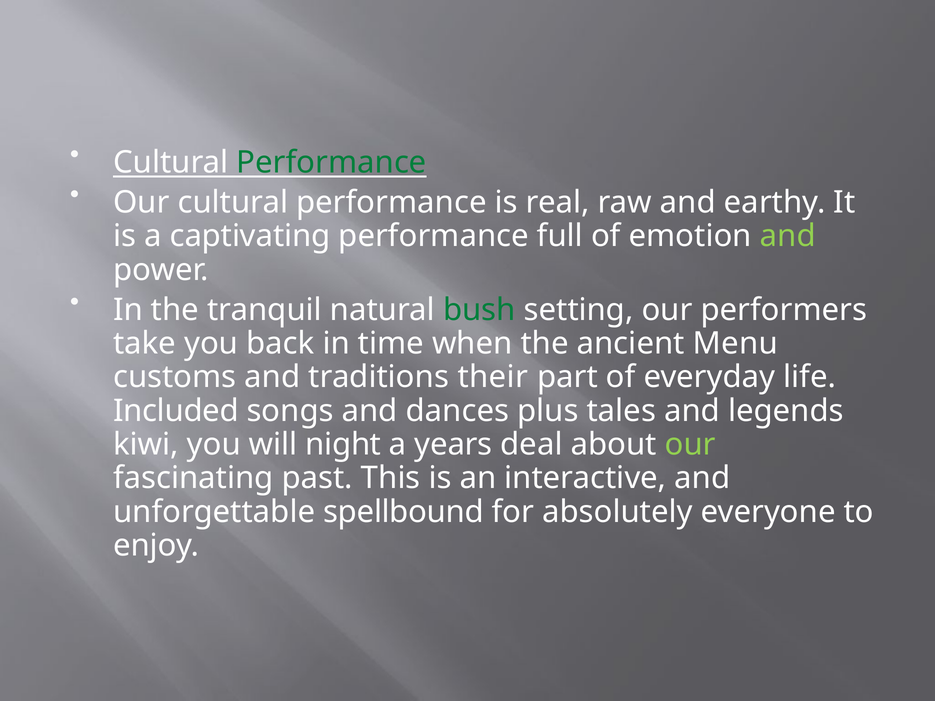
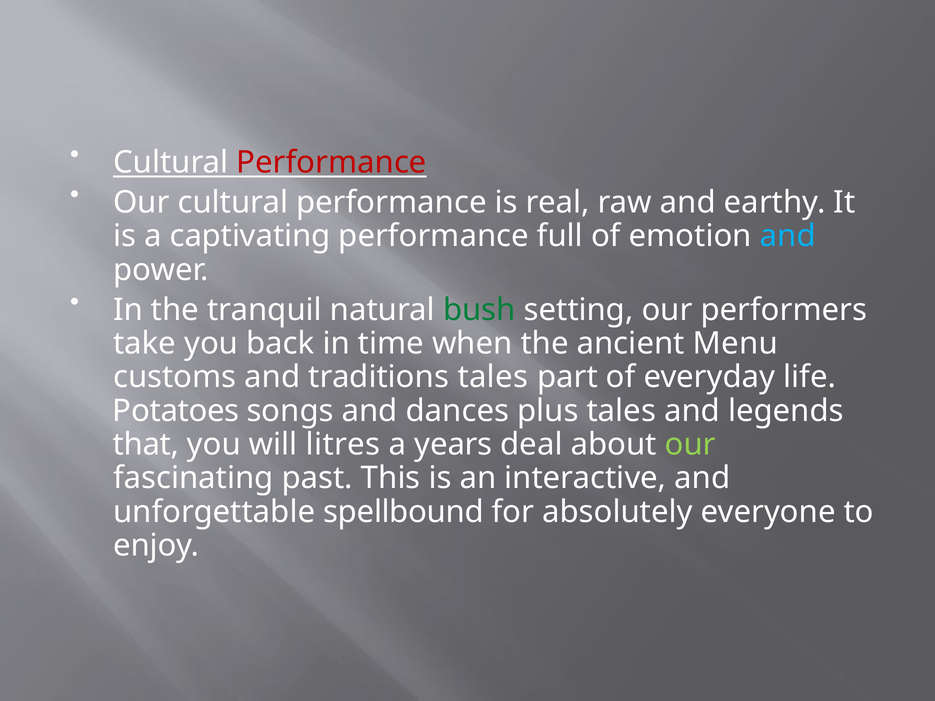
Performance at (331, 162) colour: green -> red
and at (788, 236) colour: light green -> light blue
traditions their: their -> tales
Included: Included -> Potatoes
kiwi: kiwi -> that
night: night -> litres
